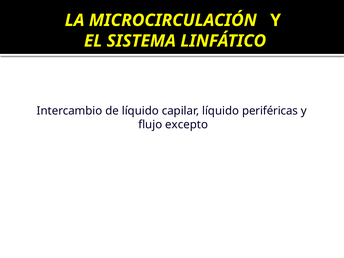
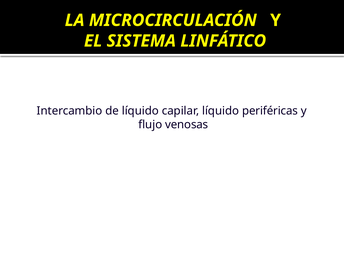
excepto: excepto -> venosas
